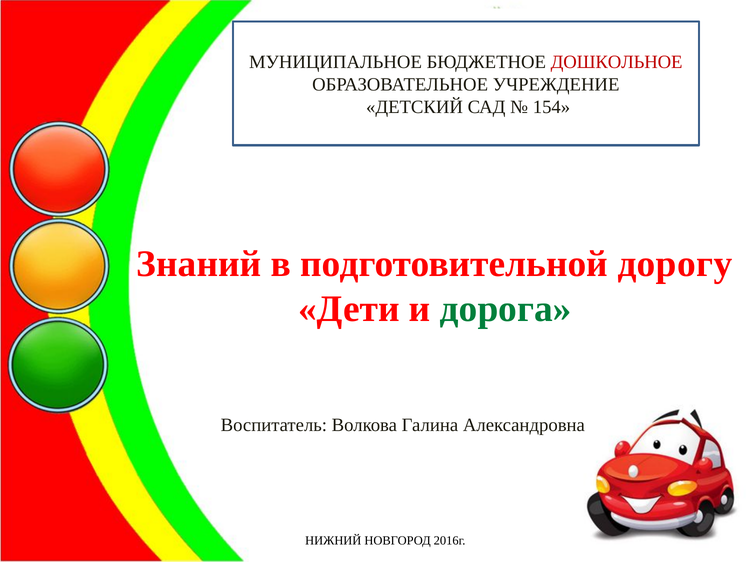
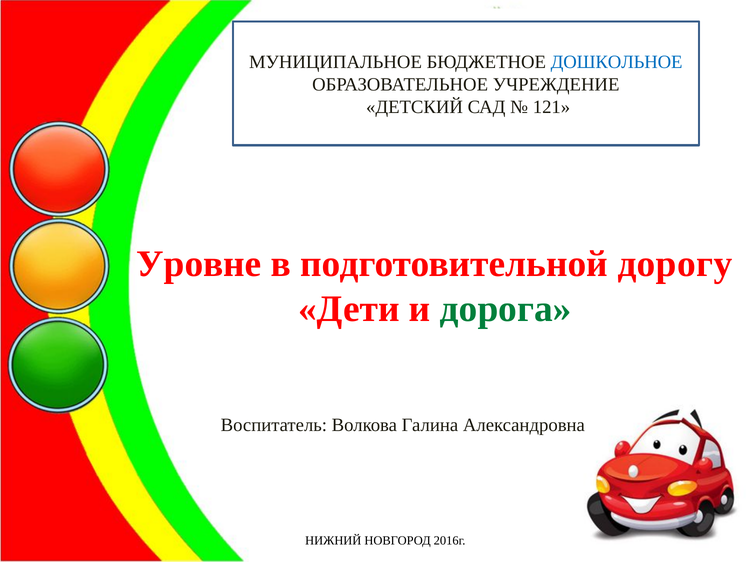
ДОШКОЛЬНОЕ colour: red -> blue
154: 154 -> 121
Знаний: Знаний -> Уровне
